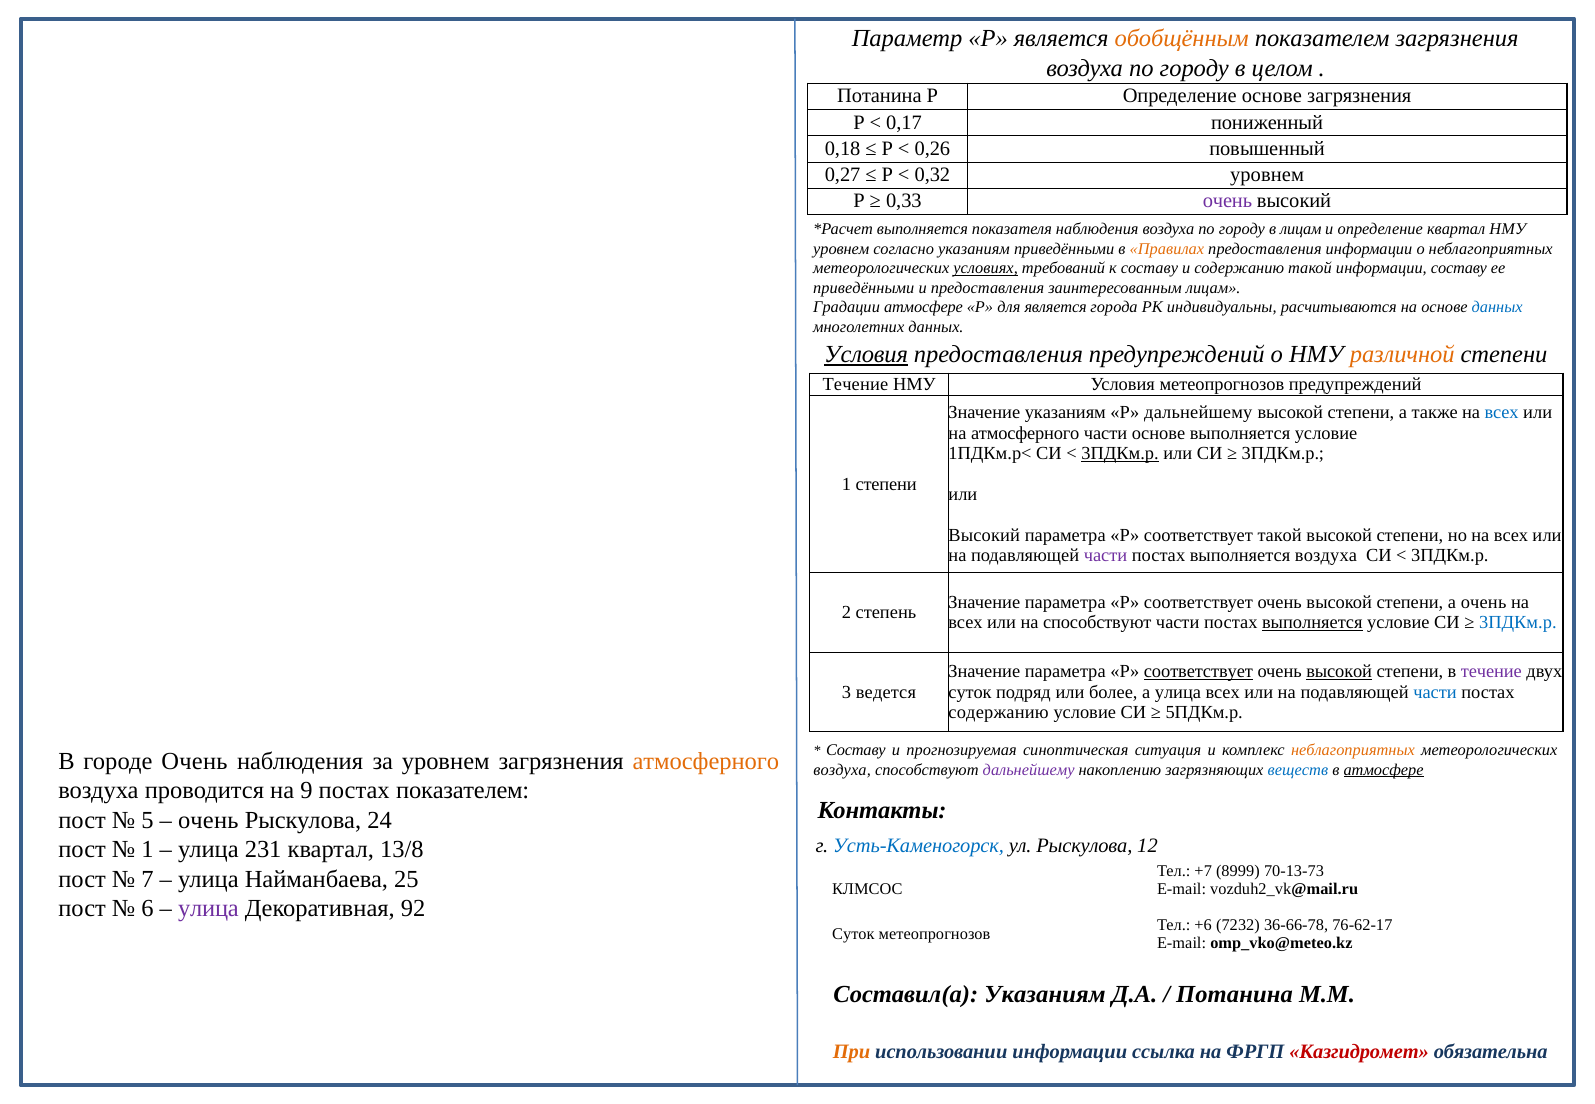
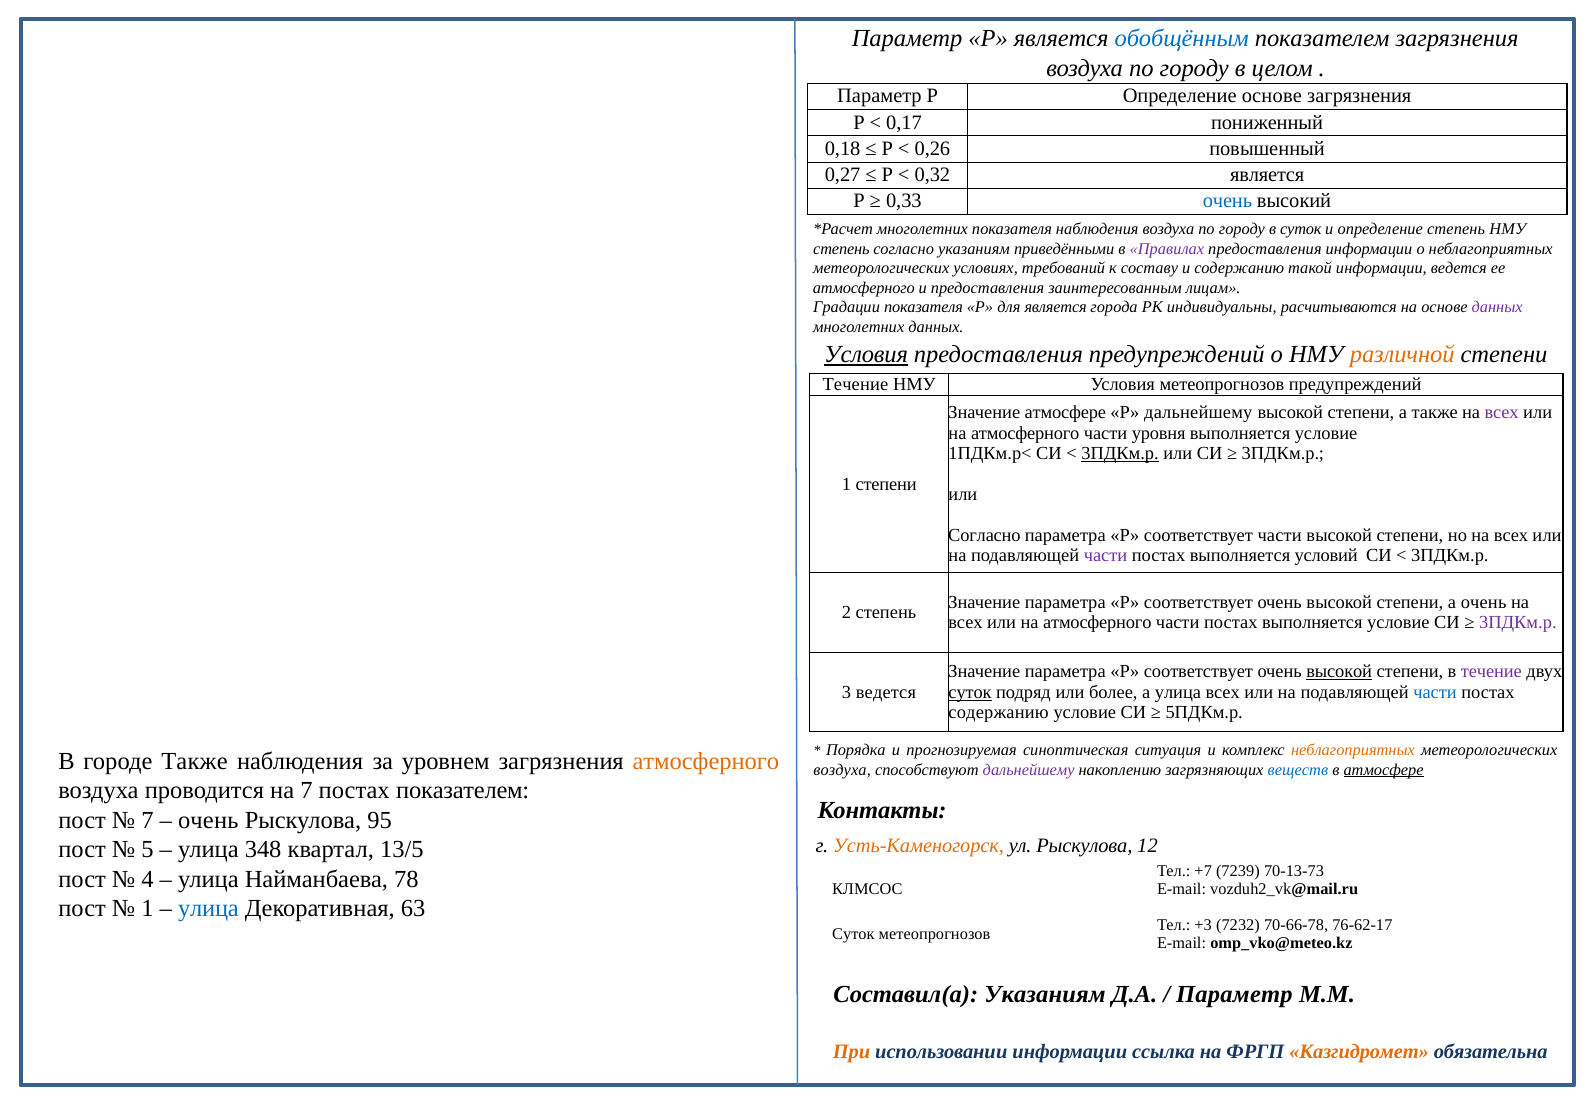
обобщённым colour: orange -> blue
Потанина at (879, 96): Потанина -> Параметр
0,32 уровнем: уровнем -> является
очень at (1227, 201) colour: purple -> blue
выполняется at (922, 229): выполняется -> многолетних
в лицам: лицам -> суток
определение квартал: квартал -> степень
уровнем at (841, 249): уровнем -> степень
Правилах colour: orange -> purple
условиях underline: present -> none
информации составу: составу -> ведется
приведёнными at (864, 288): приведёнными -> атмосферного
Градации атмосфере: атмосфере -> показателя
данных at (1497, 307) colour: blue -> purple
Значение указаниям: указаниям -> атмосфере
всех at (1502, 413) colour: blue -> purple
части основе: основе -> уровня
Высокий at (984, 535): Высокий -> Согласно
соответствует такой: такой -> части
выполняется воздуха: воздуха -> условий
способствуют at (1097, 623): способствуют -> атмосферного
выполняется at (1312, 623) underline: present -> none
3ПДКм.р at (1518, 623) colour: blue -> purple
соответствует at (1198, 672) underline: present -> none
суток at (970, 692) underline: none -> present
Составу at (856, 750): Составу -> Порядка
городе Очень: Очень -> Также
на 9: 9 -> 7
5 at (147, 820): 5 -> 7
24: 24 -> 95
Усть-Каменогорск colour: blue -> orange
1 at (147, 850): 1 -> 5
231: 231 -> 348
13/8: 13/8 -> 13/5
8999: 8999 -> 7239
7: 7 -> 4
25: 25 -> 78
6 at (147, 909): 6 -> 1
улица at (208, 909) colour: purple -> blue
92: 92 -> 63
+6: +6 -> +3
36-66-78: 36-66-78 -> 70-66-78
Потанина at (1234, 995): Потанина -> Параметр
Казгидромет colour: red -> orange
